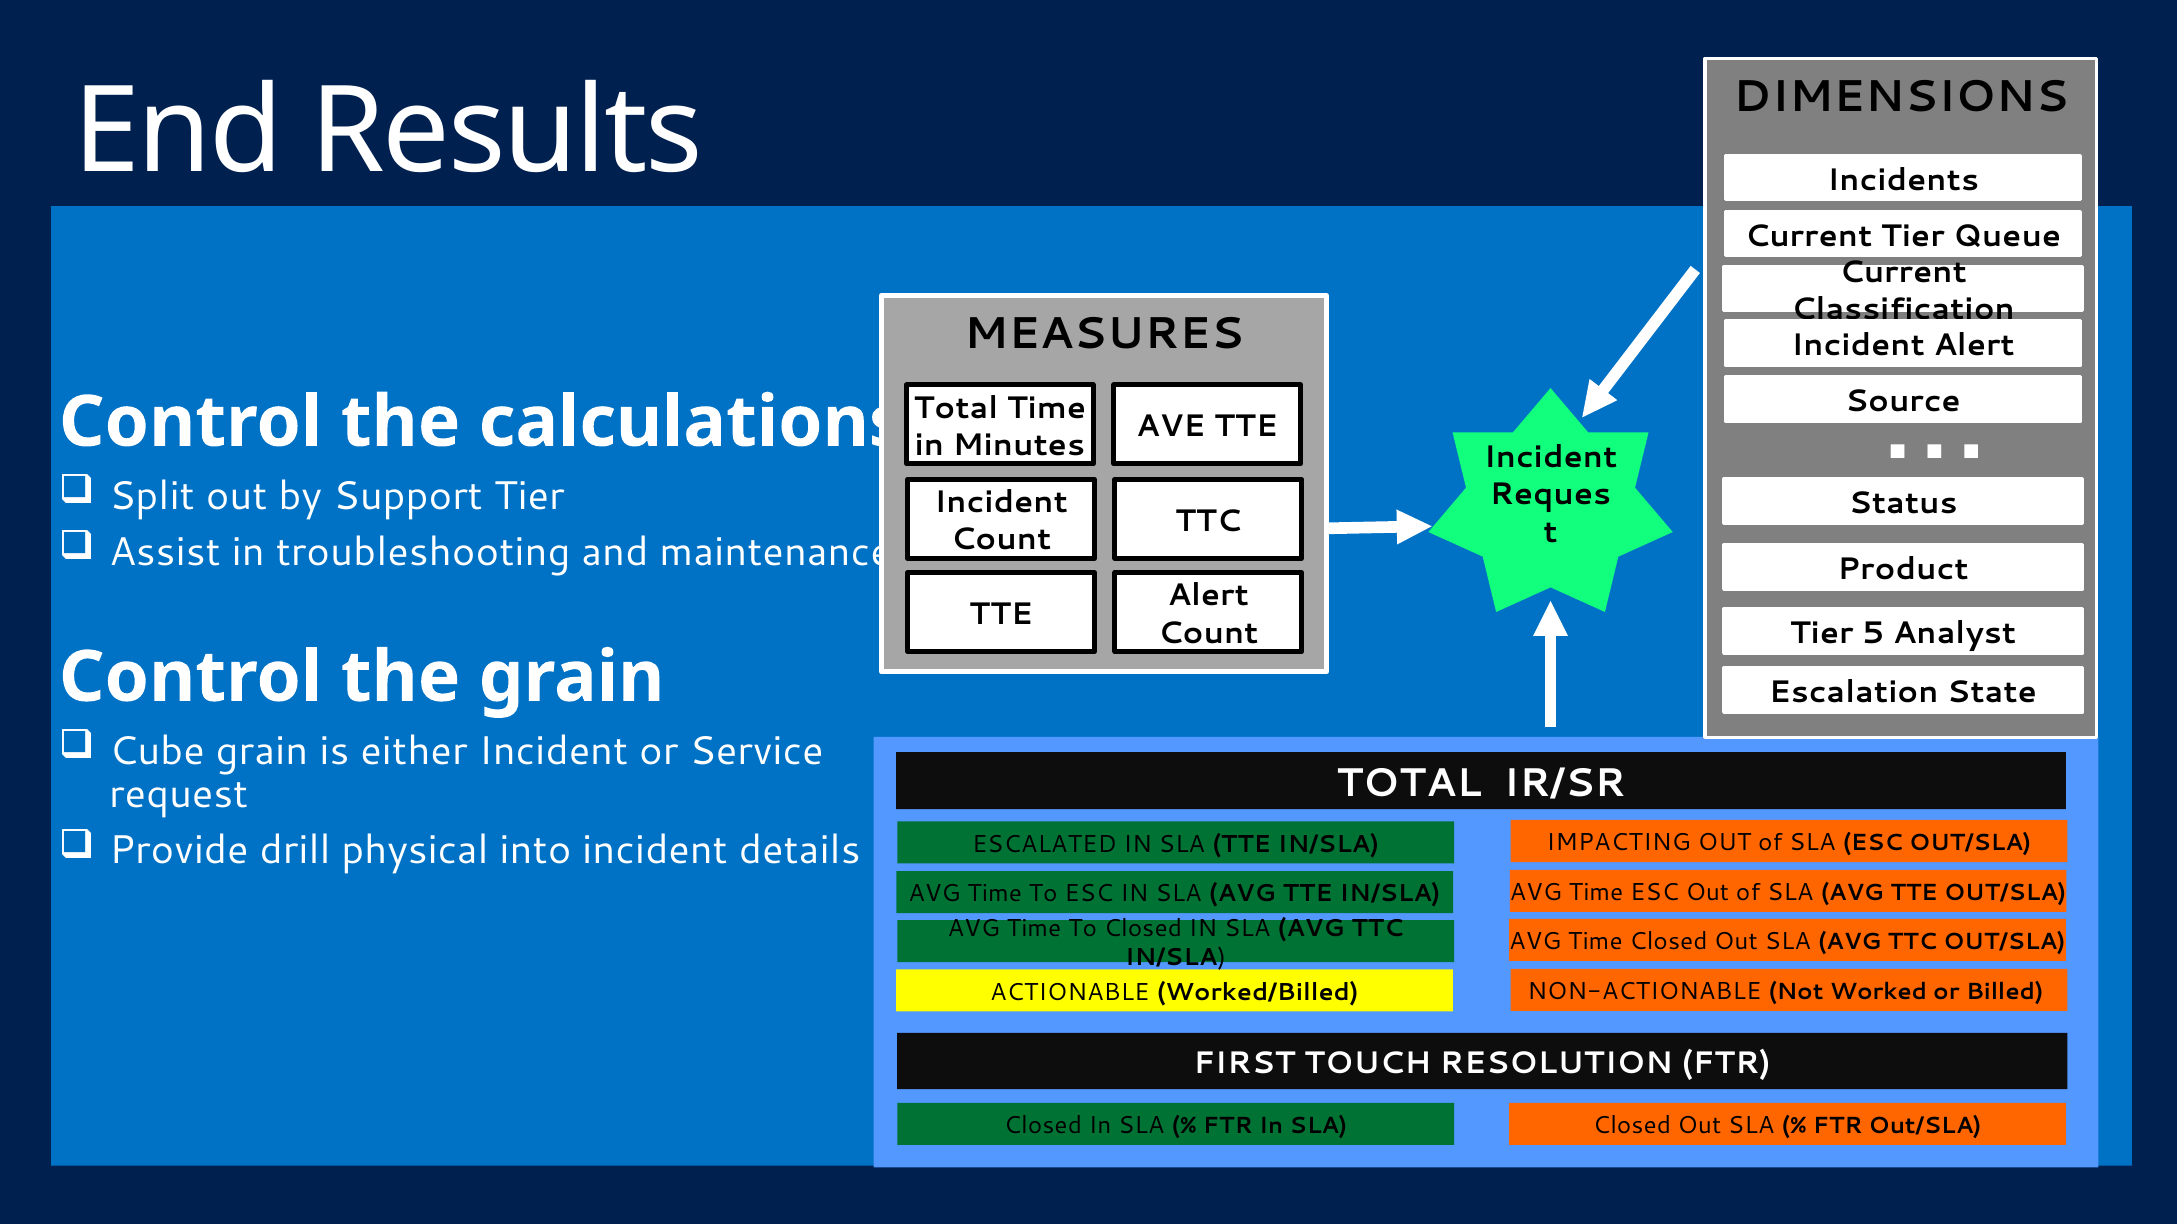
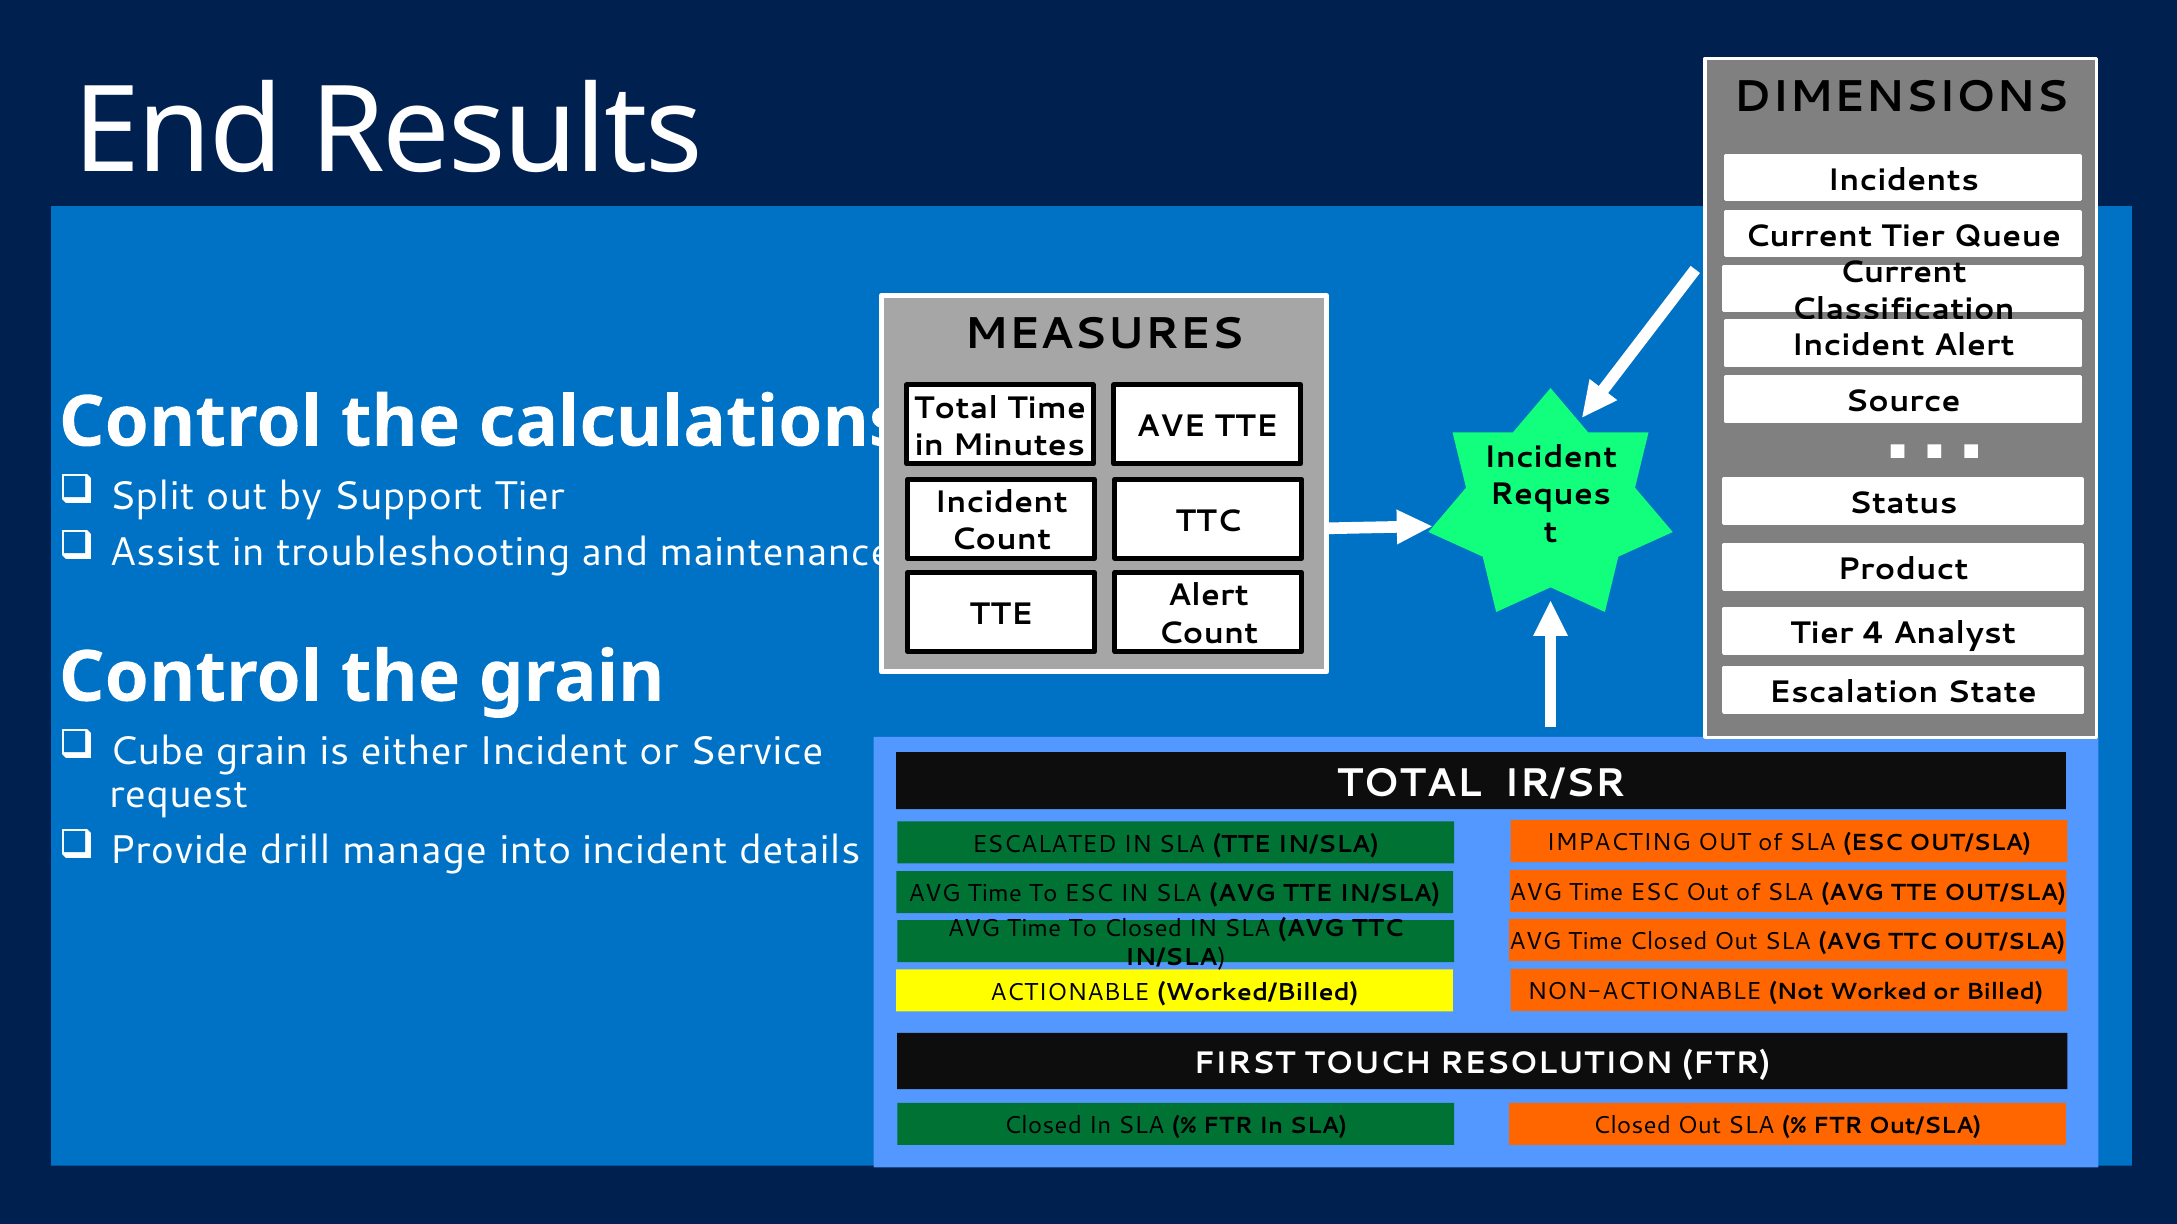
5: 5 -> 4
physical: physical -> manage
